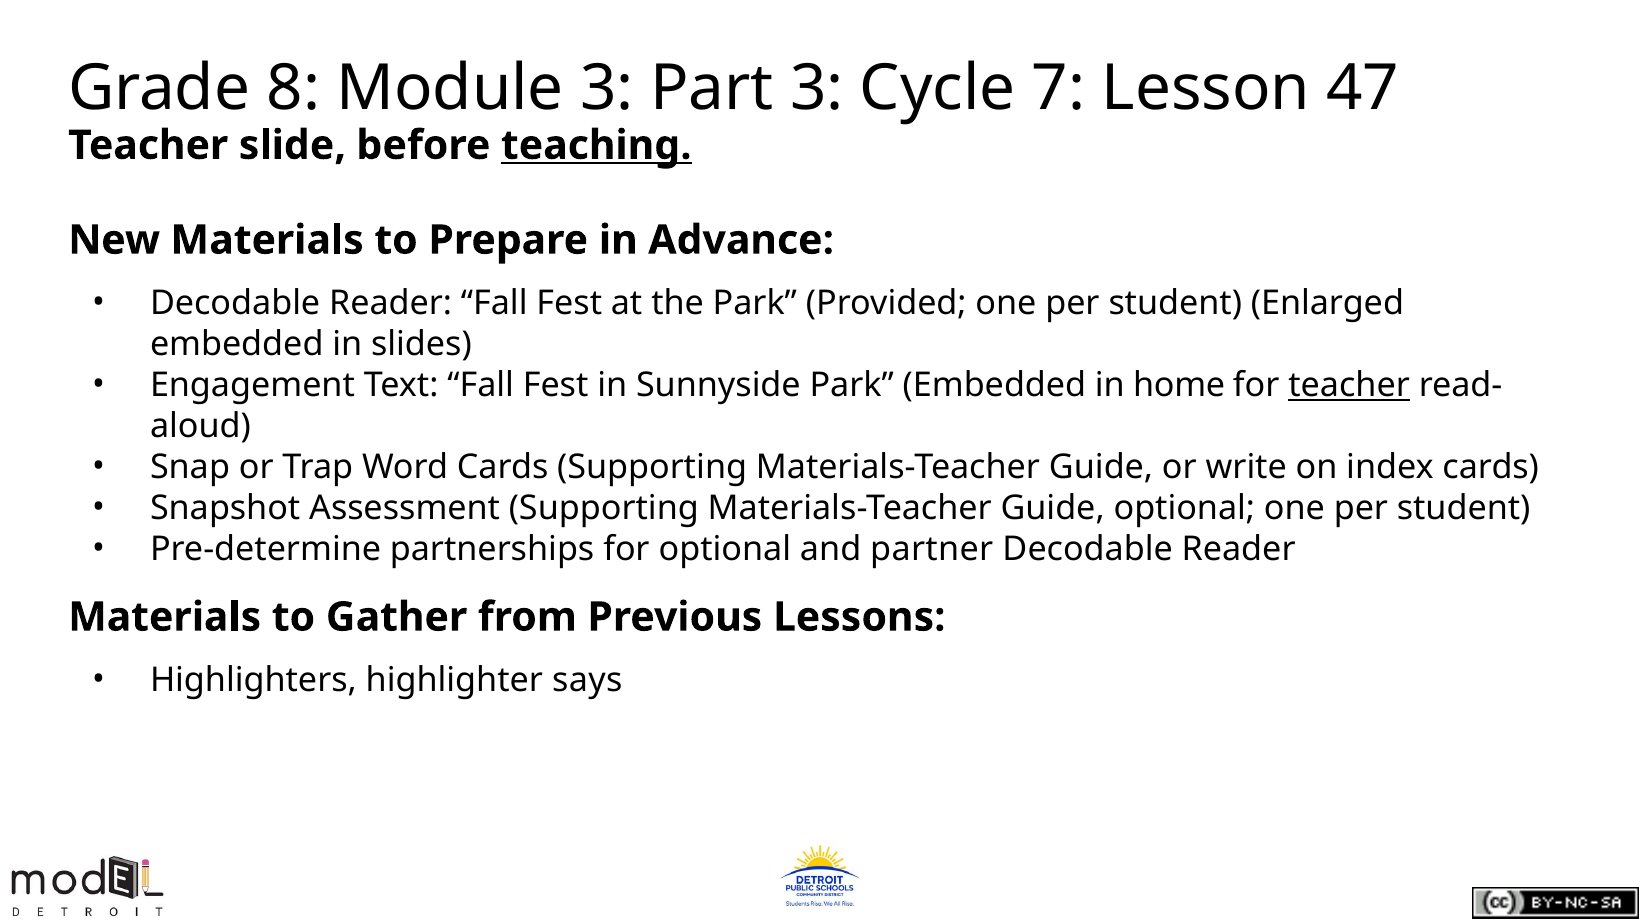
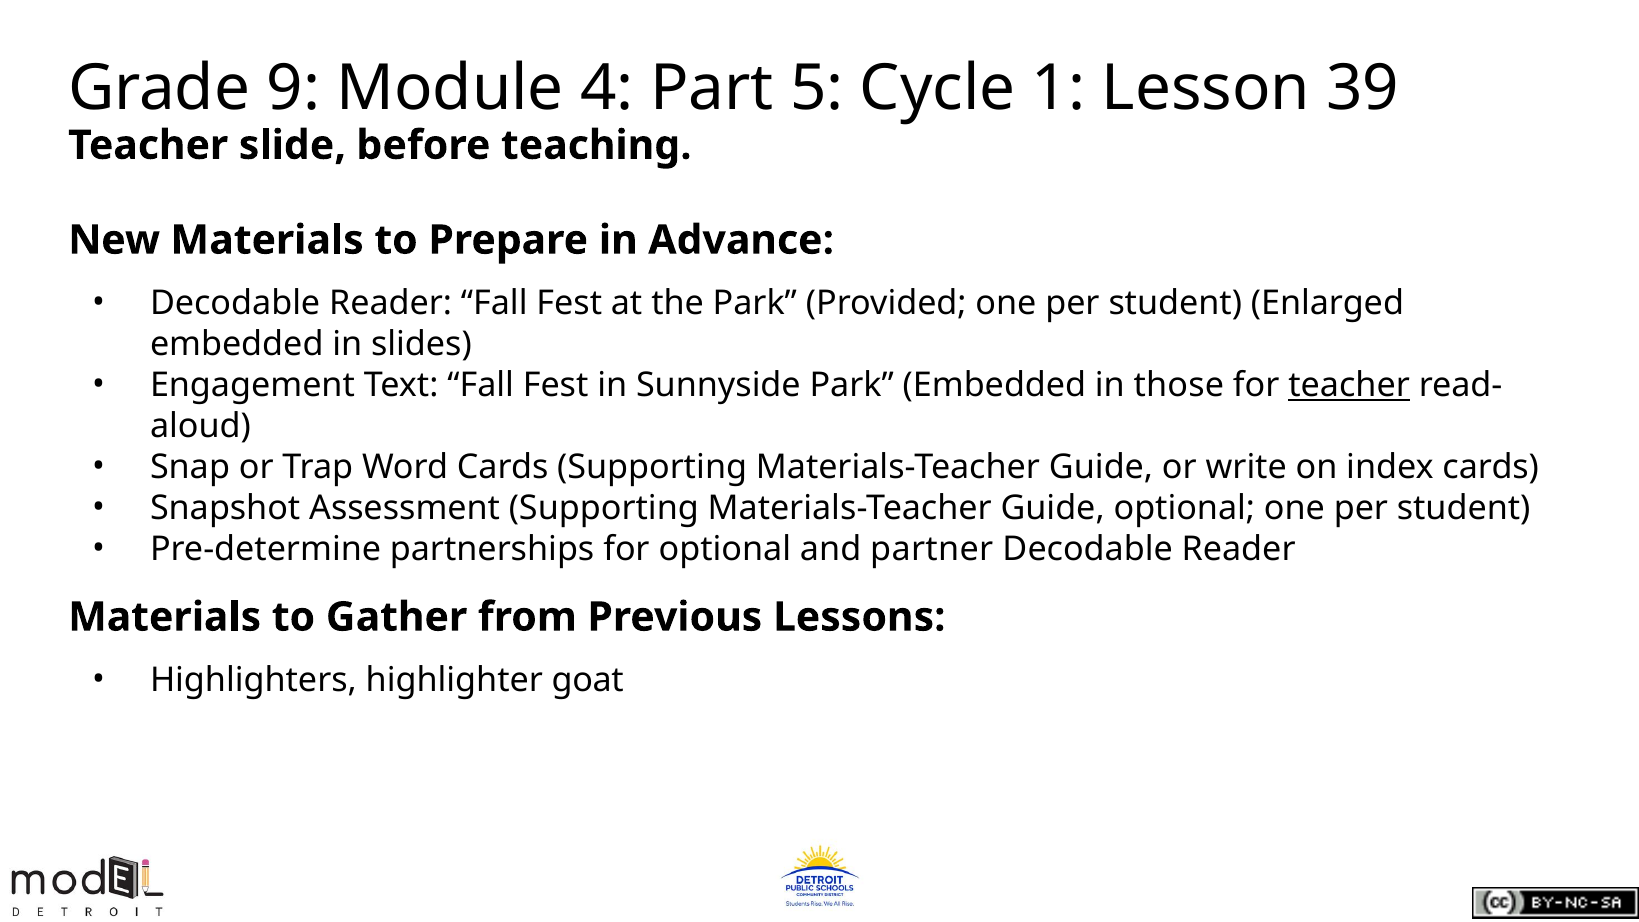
8: 8 -> 9
Module 3: 3 -> 4
Part 3: 3 -> 5
7: 7 -> 1
47: 47 -> 39
teaching underline: present -> none
home: home -> those
says: says -> goat
